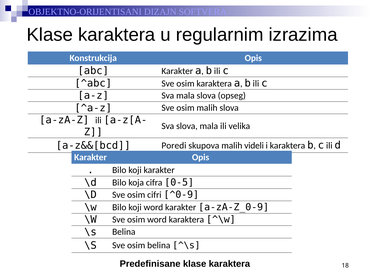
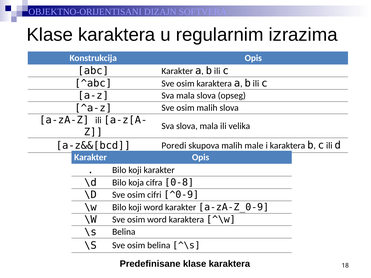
videli: videli -> male
0-5: 0-5 -> 0-8
